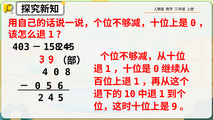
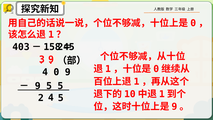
0 8: 8 -> 9
0 at (38, 86): 0 -> 9
5 6: 6 -> 5
